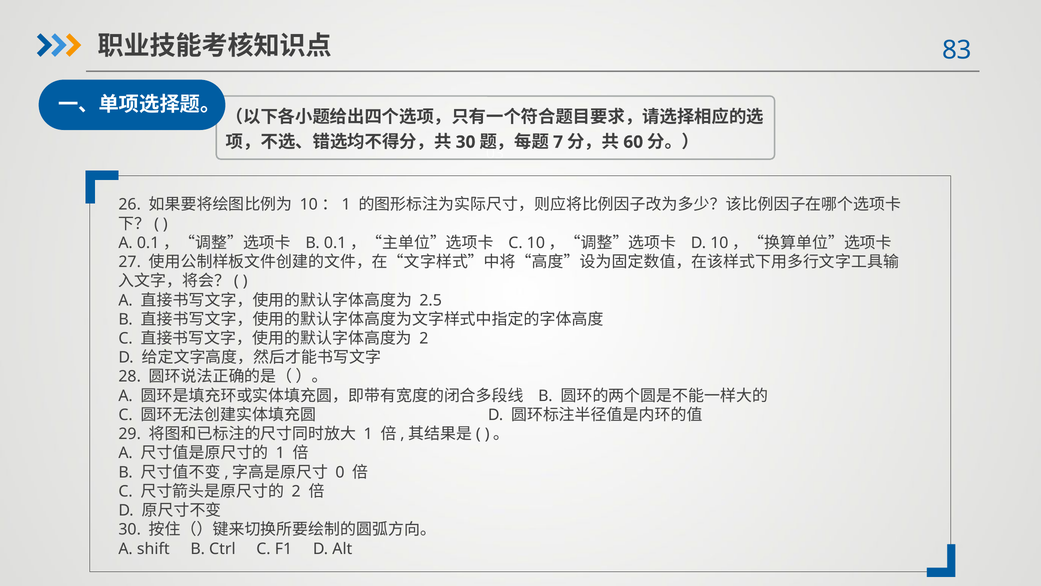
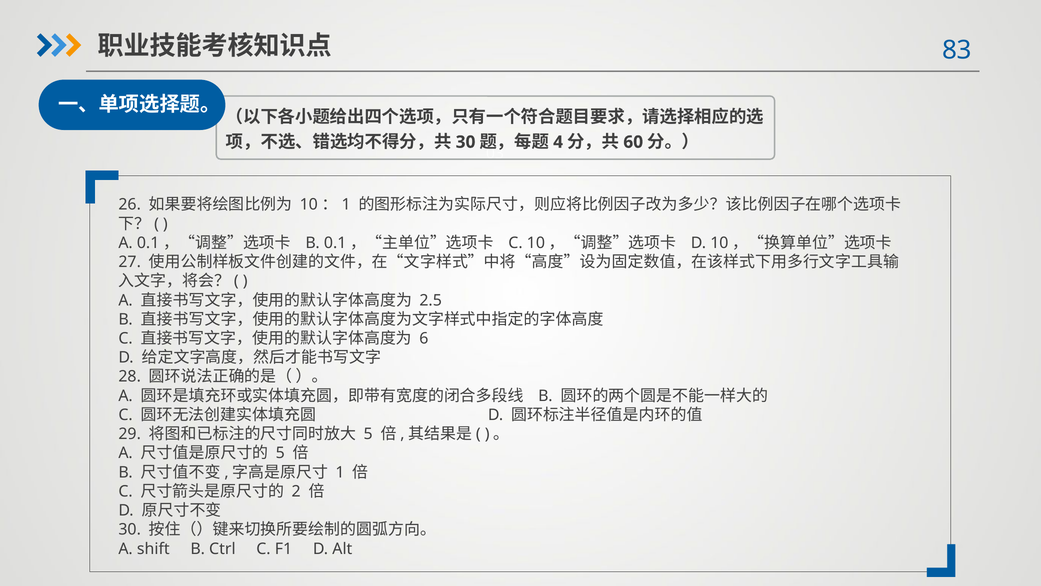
7: 7 -> 4
2 at (424, 338): 2 -> 6
1 at (368, 434): 1 -> 5
1 at (280, 453): 1 -> 5
0: 0 -> 1
